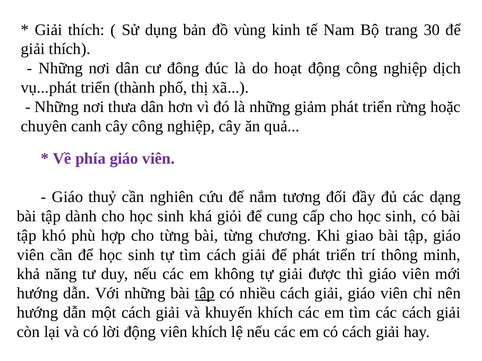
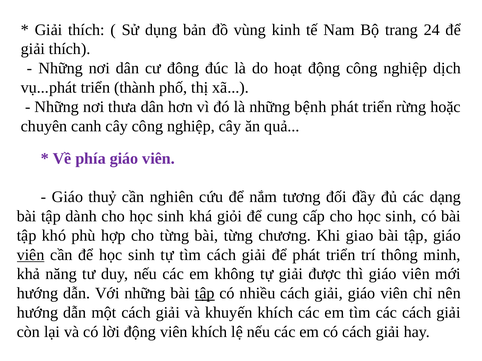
30: 30 -> 24
giảm: giảm -> bệnh
viên at (31, 255) underline: none -> present
